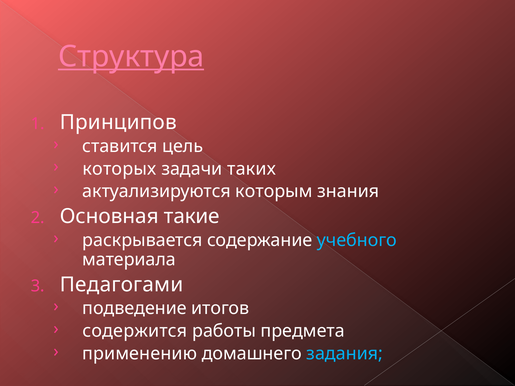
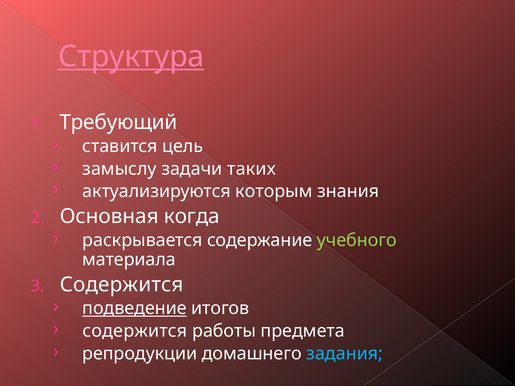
Принципов: Принципов -> Требующий
которых: которых -> замыслу
такие: такие -> когда
учебного colour: light blue -> light green
Педагогами at (122, 285): Педагогами -> Содержится
подведение underline: none -> present
применению: применению -> репродукции
